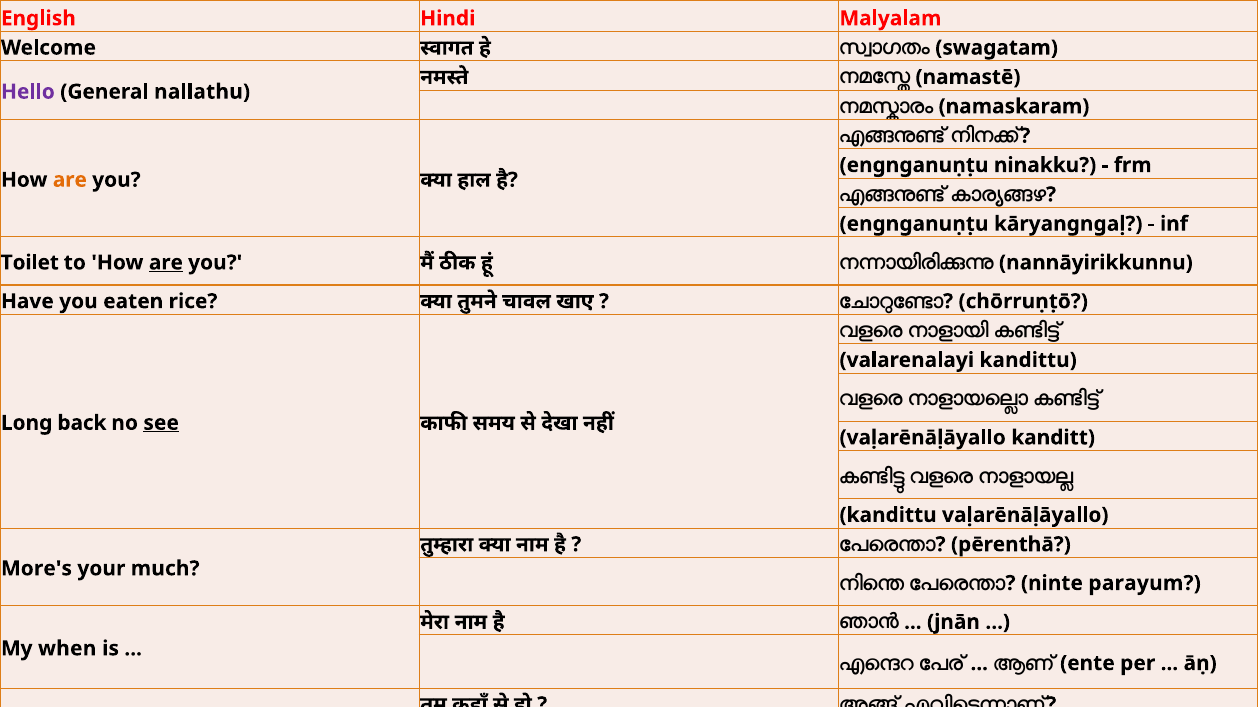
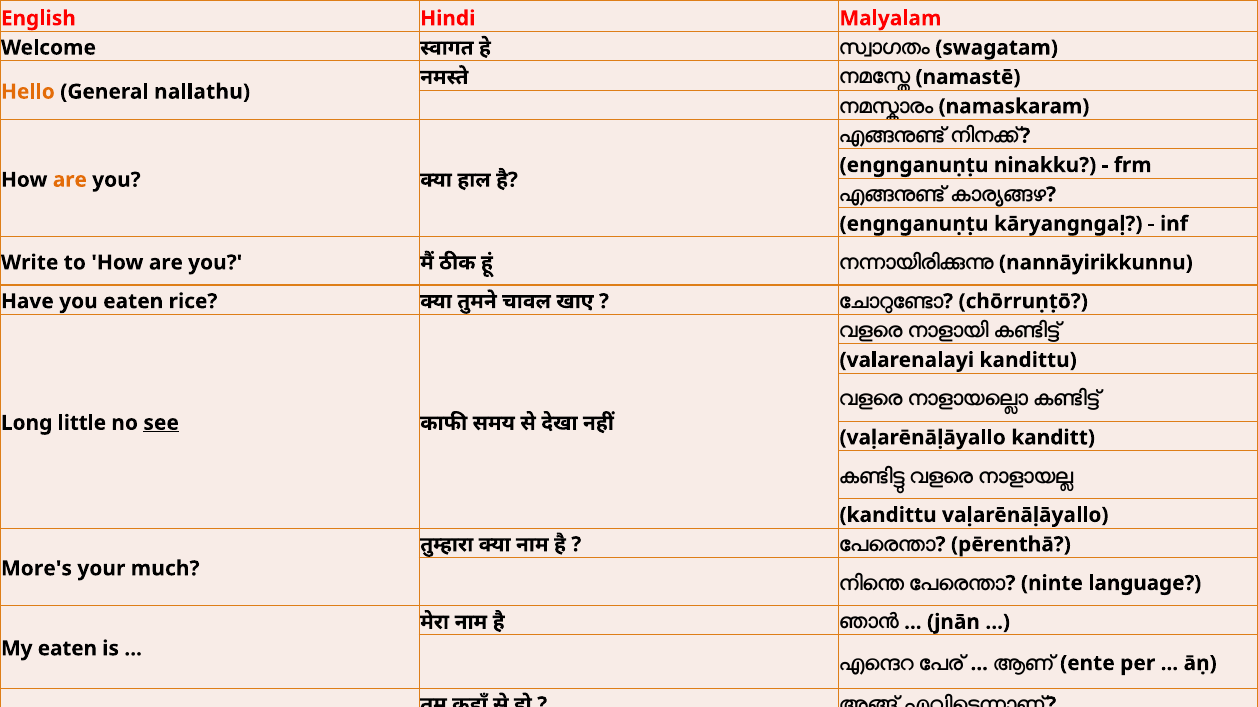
Hello colour: purple -> orange
Toilet: Toilet -> Write
are at (166, 263) underline: present -> none
back: back -> little
parayum: parayum -> language
My when: when -> eaten
